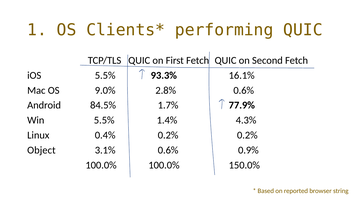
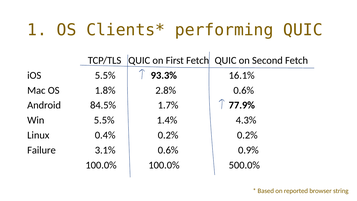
9.0%: 9.0% -> 1.8%
Object: Object -> Failure
150.0%: 150.0% -> 500.0%
